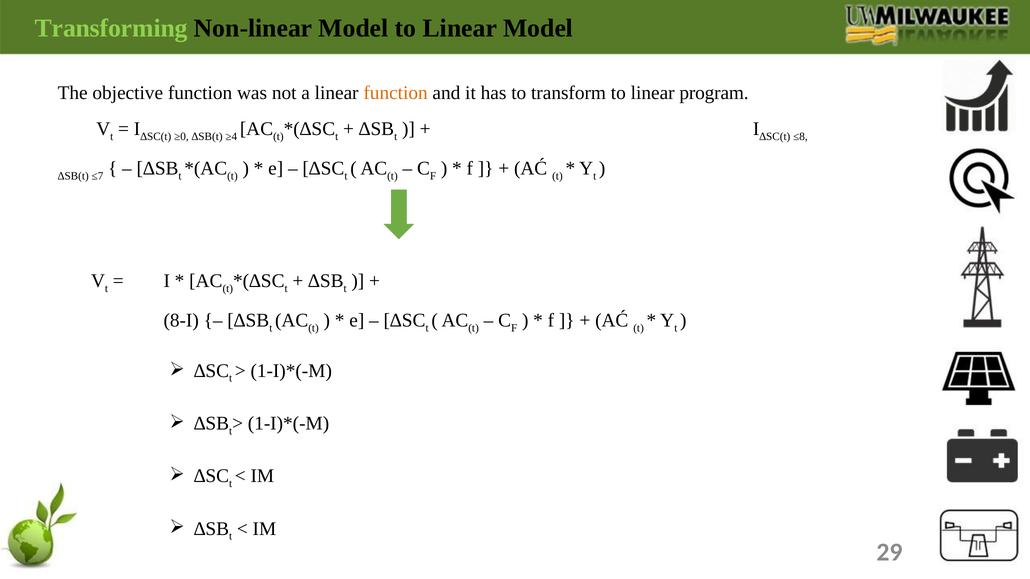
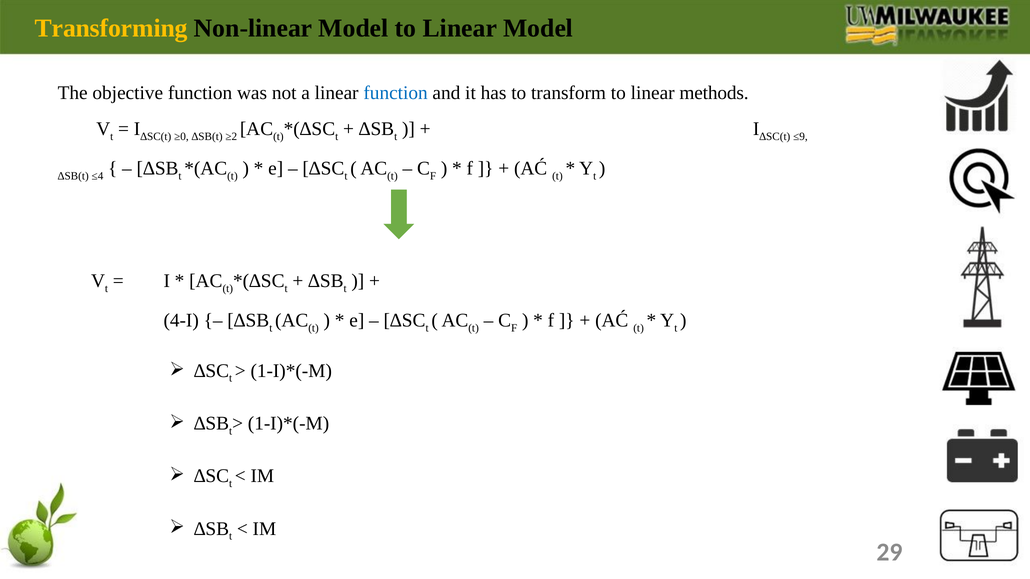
Transforming colour: light green -> yellow
function at (396, 93) colour: orange -> blue
program: program -> methods
≥4: ≥4 -> ≥2
≤8: ≤8 -> ≤9
≤7: ≤7 -> ≤4
8-I: 8-I -> 4-I
